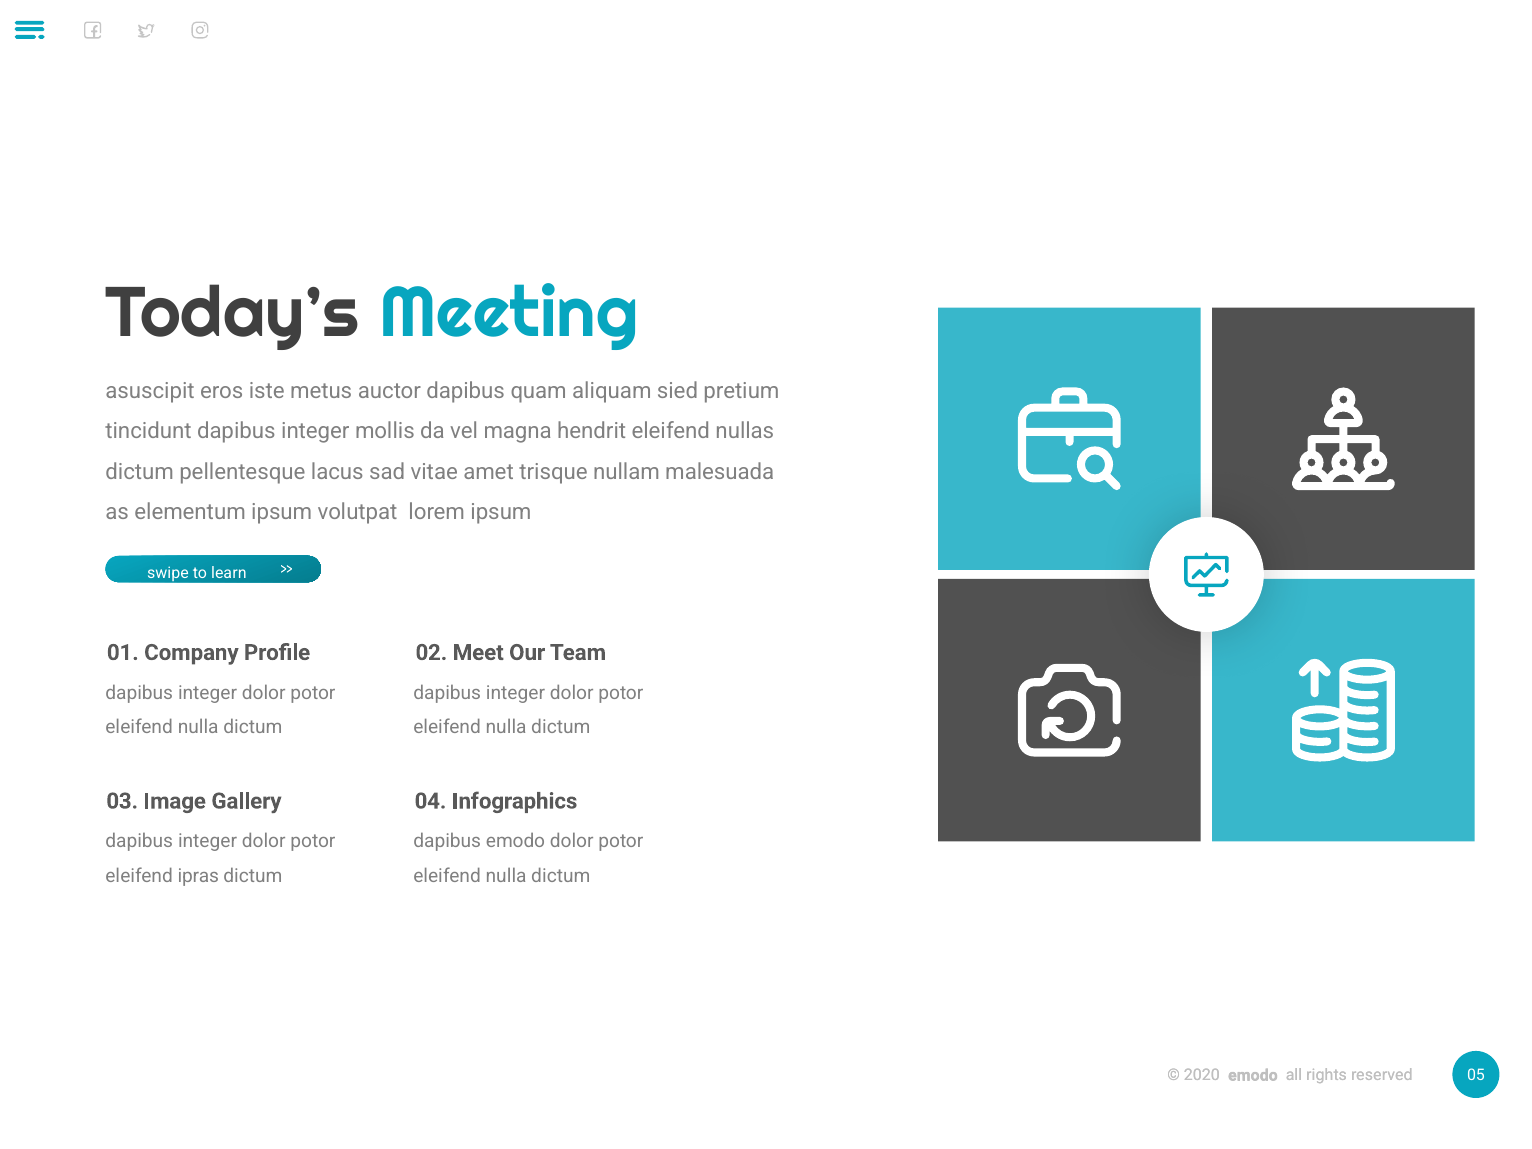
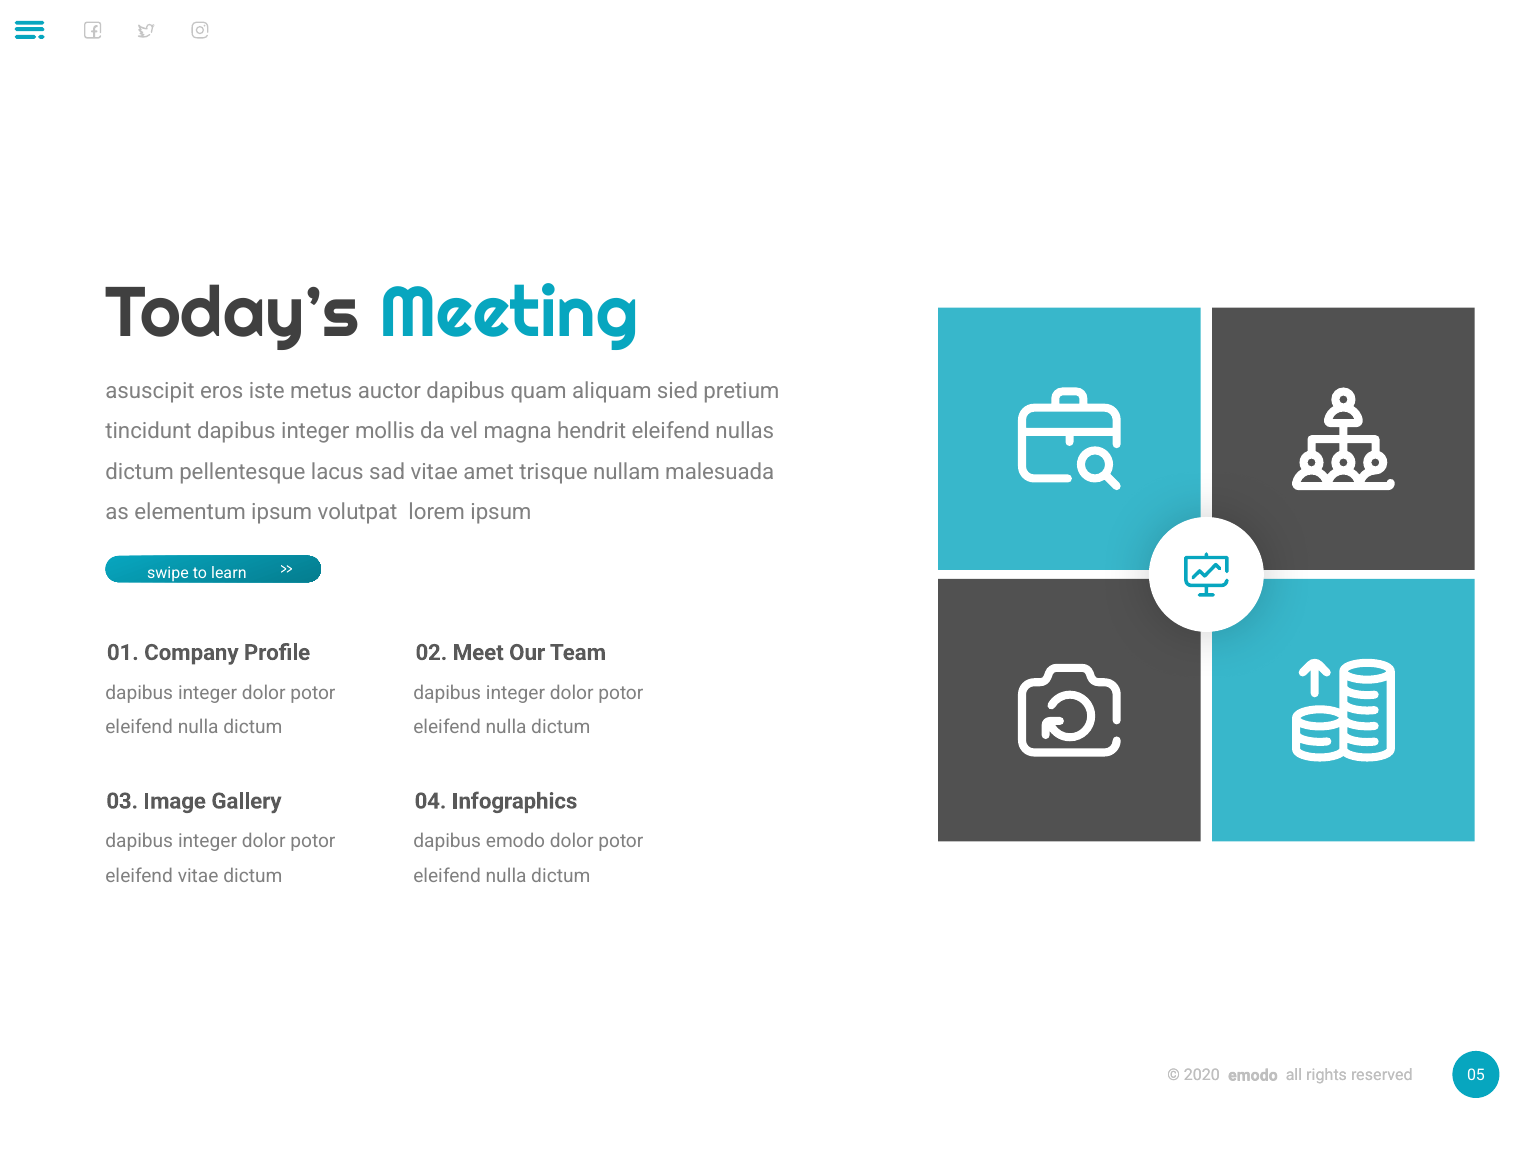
eleifend ipras: ipras -> vitae
